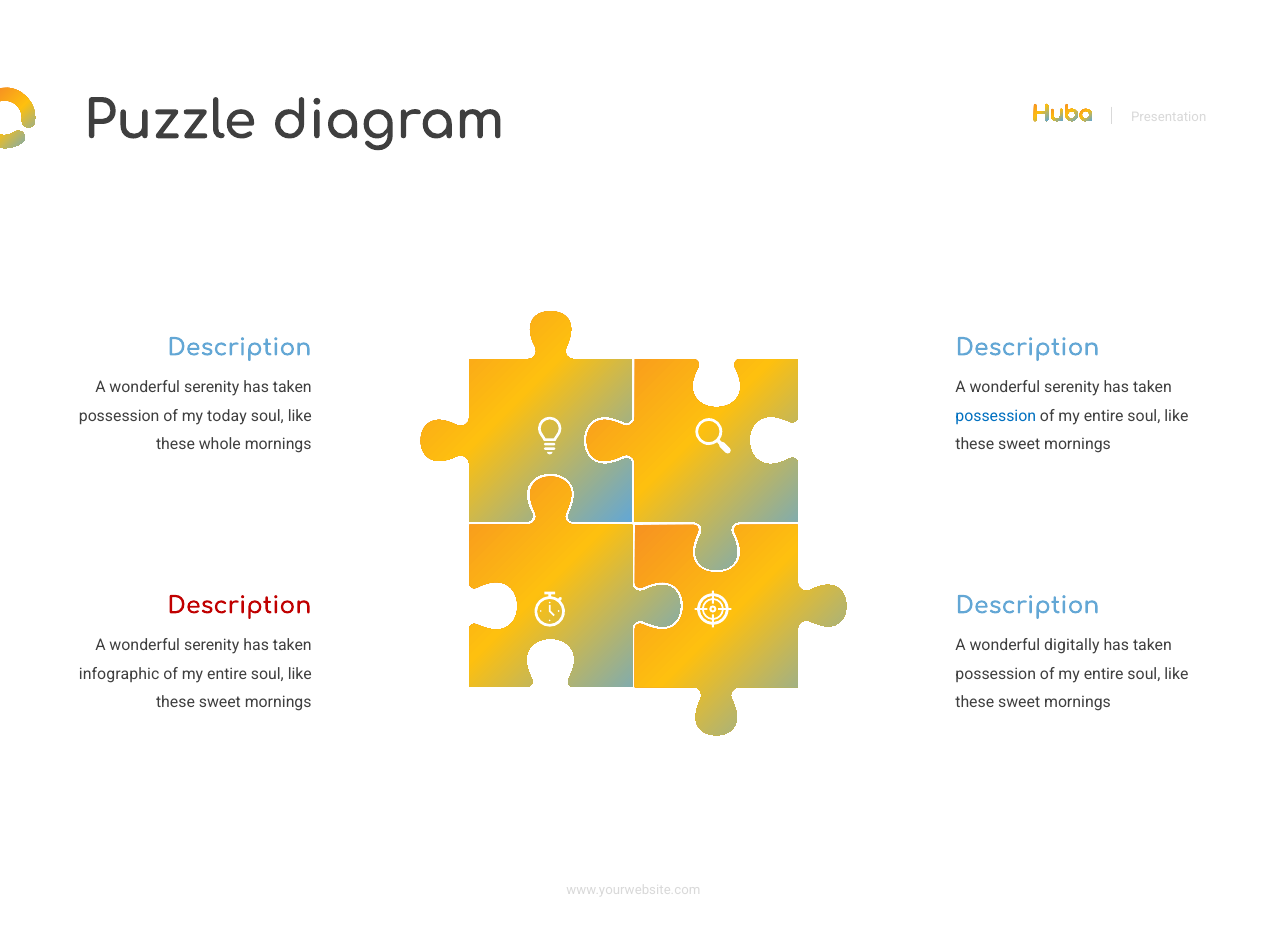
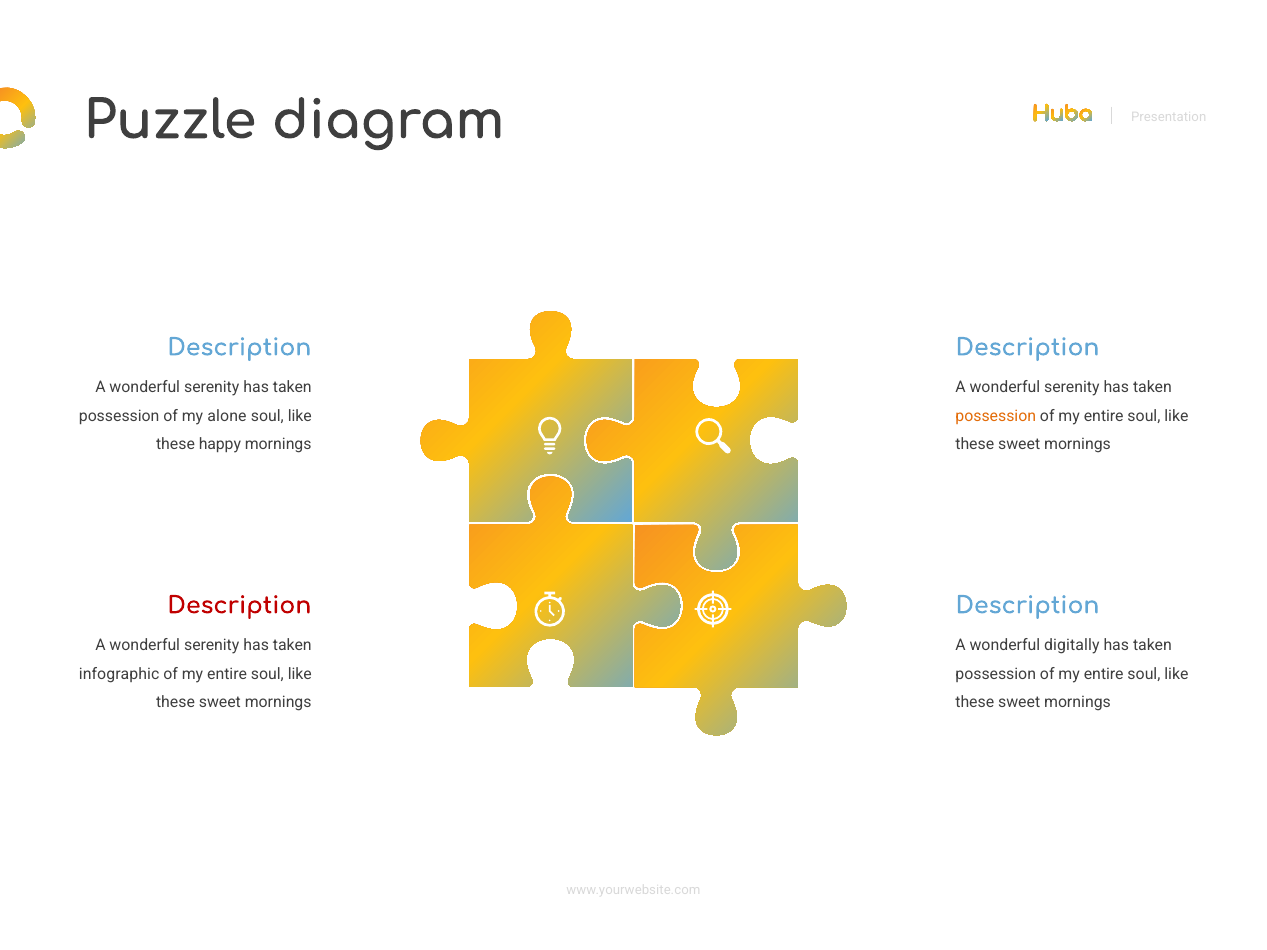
today: today -> alone
possession at (996, 416) colour: blue -> orange
whole: whole -> happy
